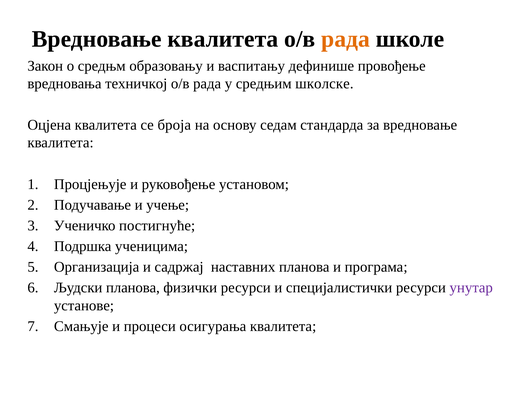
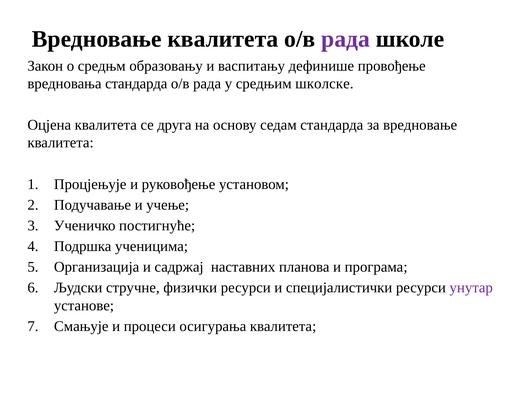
рада at (346, 39) colour: orange -> purple
вредновања техничкој: техничкој -> стандарда
броја: броја -> друга
Људски планова: планова -> стручне
